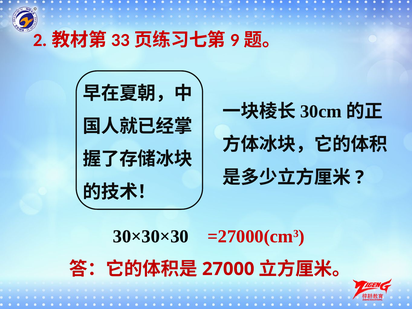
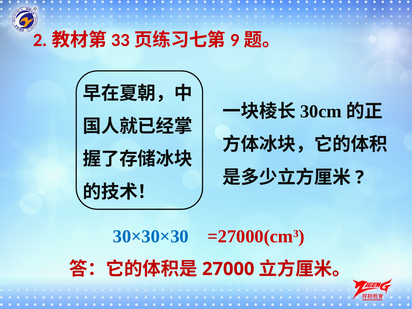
30×30×30 colour: black -> blue
